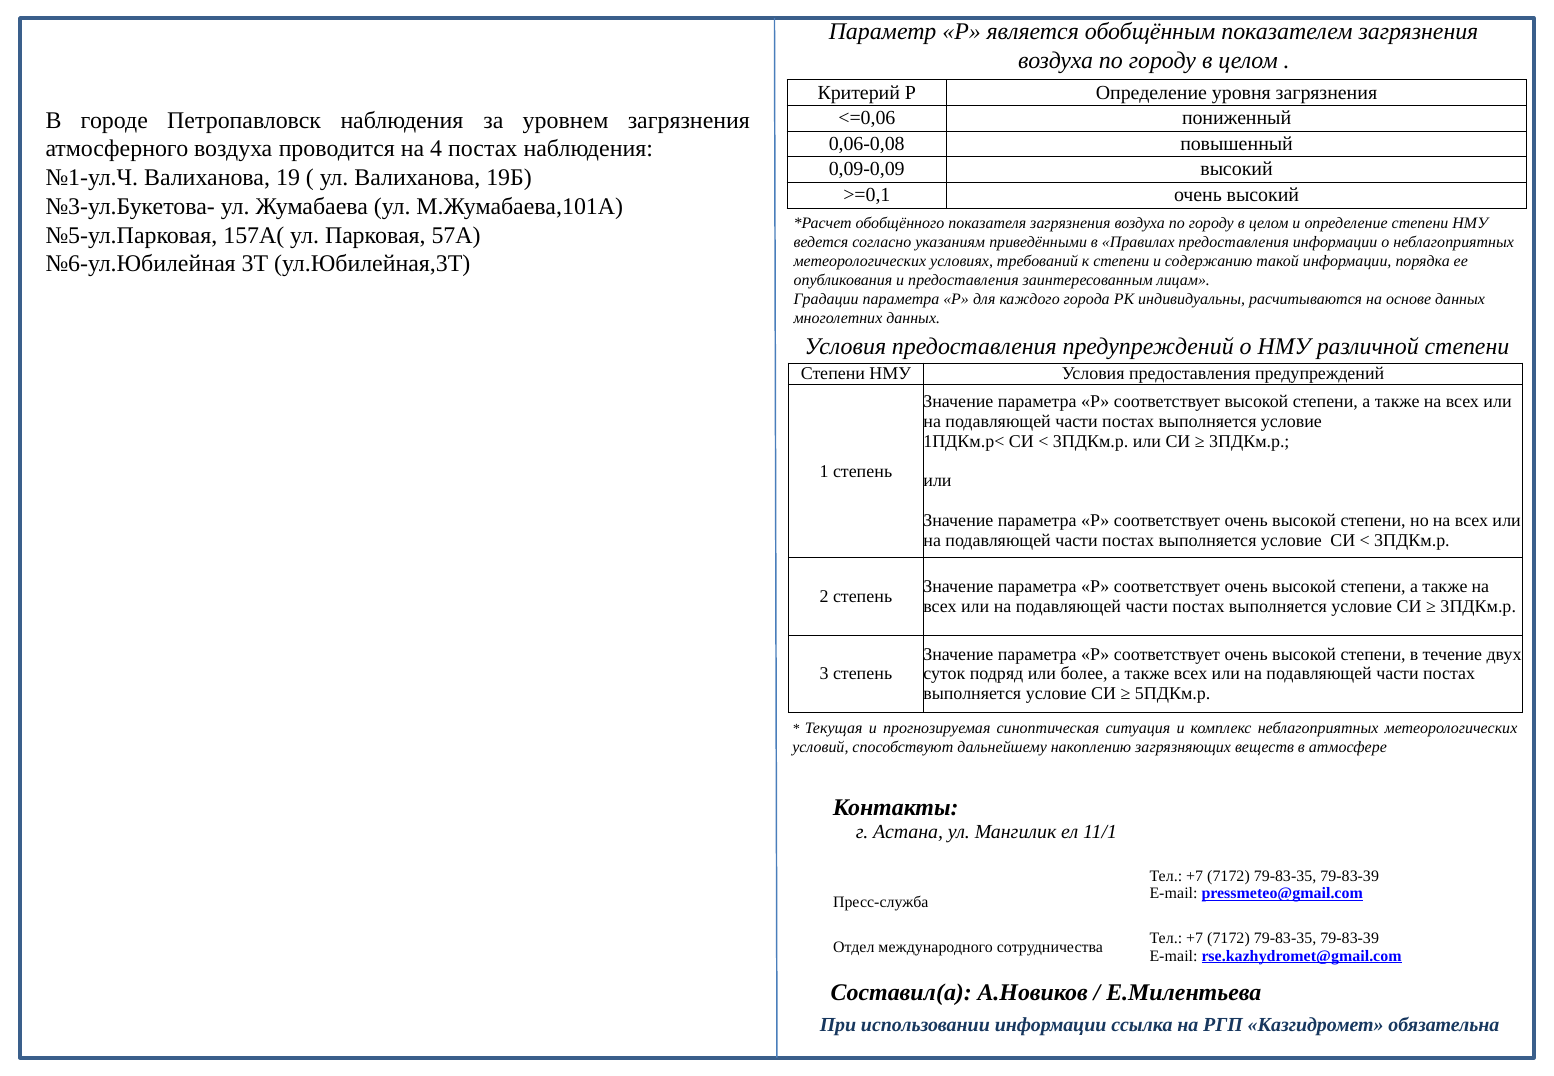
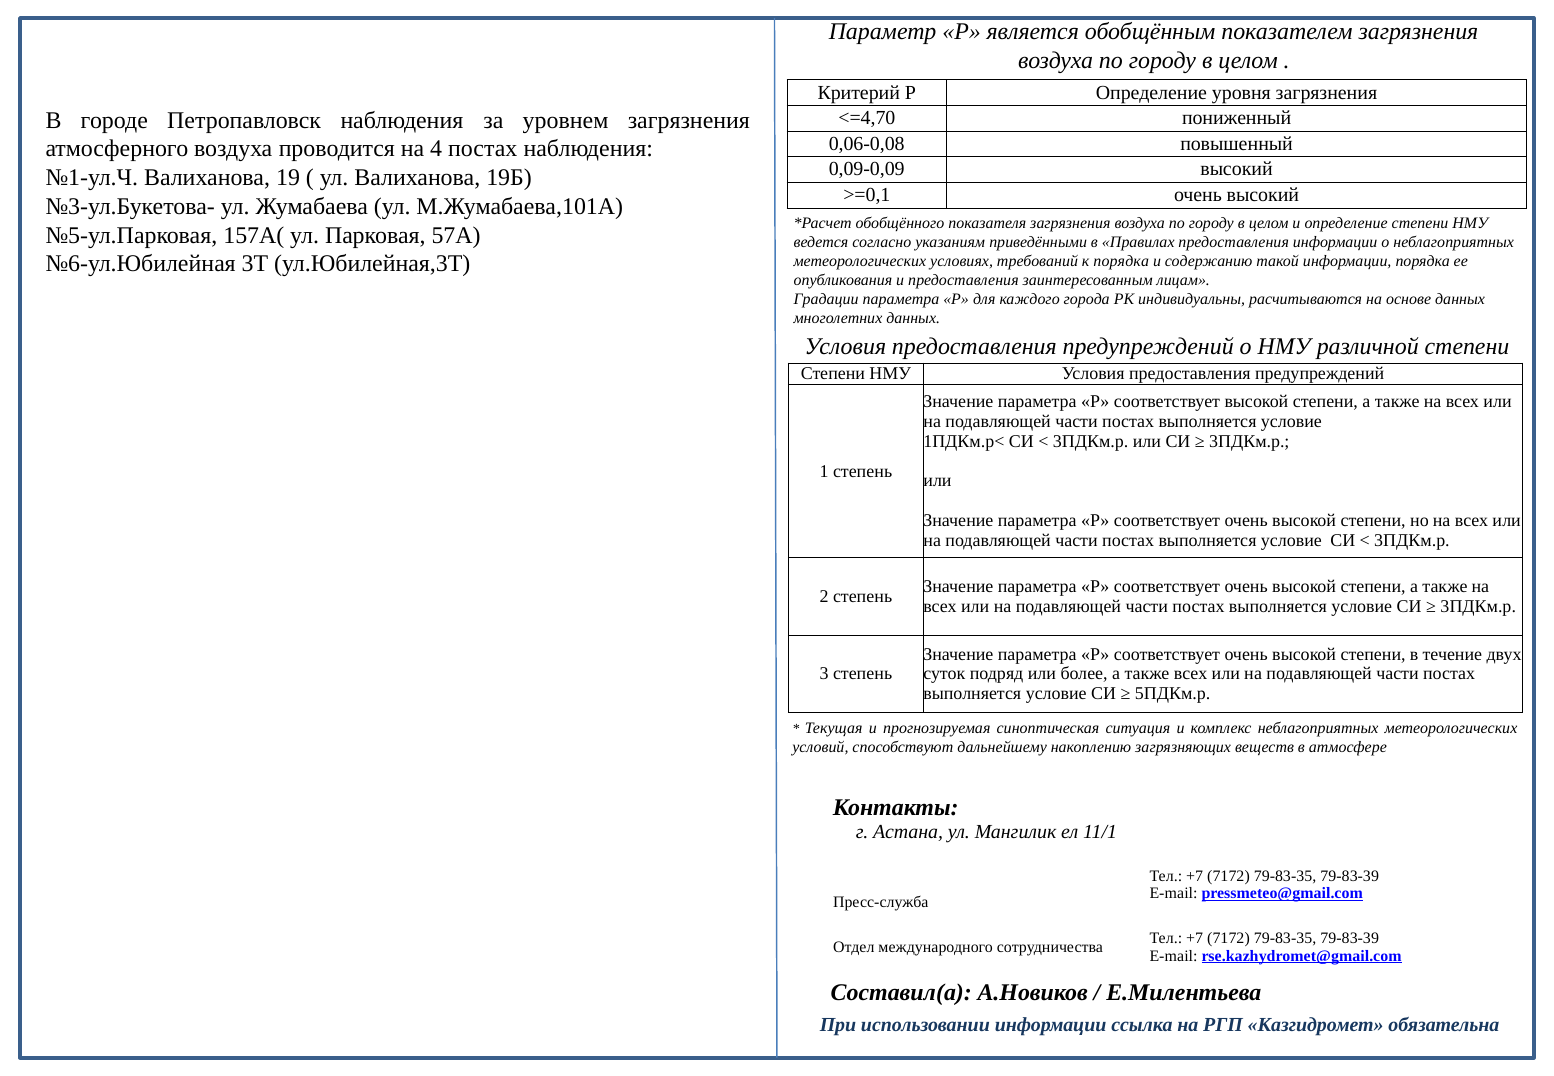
<=0,06: <=0,06 -> <=4,70
к степени: степени -> порядка
